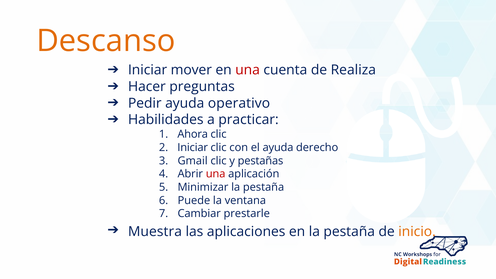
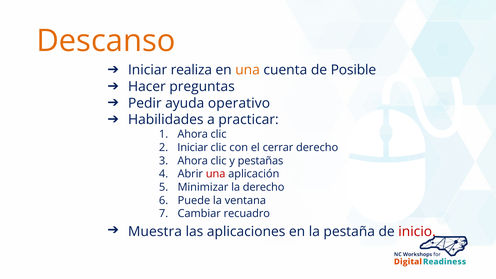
mover: mover -> realiza
una at (248, 70) colour: red -> orange
Realiza: Realiza -> Posible
el ayuda: ayuda -> cerrar
Gmail at (193, 161): Gmail -> Ahora
Minimizar la pestaña: pestaña -> derecho
prestarle: prestarle -> recuadro
inicio colour: orange -> red
